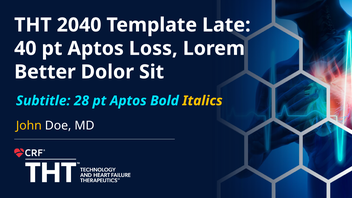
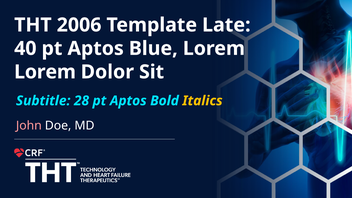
2040: 2040 -> 2006
Loss: Loss -> Blue
Better at (45, 72): Better -> Lorem
John colour: yellow -> pink
